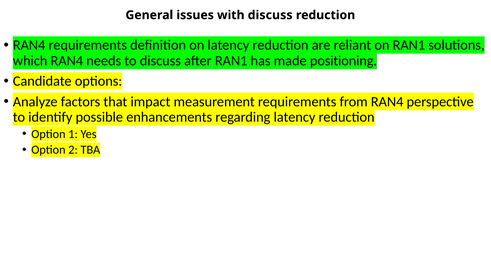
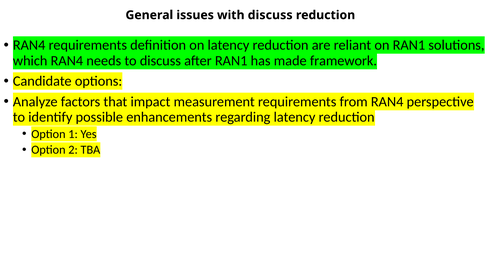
positioning: positioning -> framework
